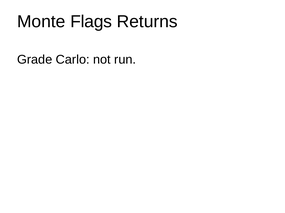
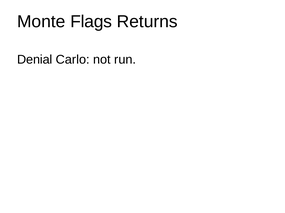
Grade: Grade -> Denial
